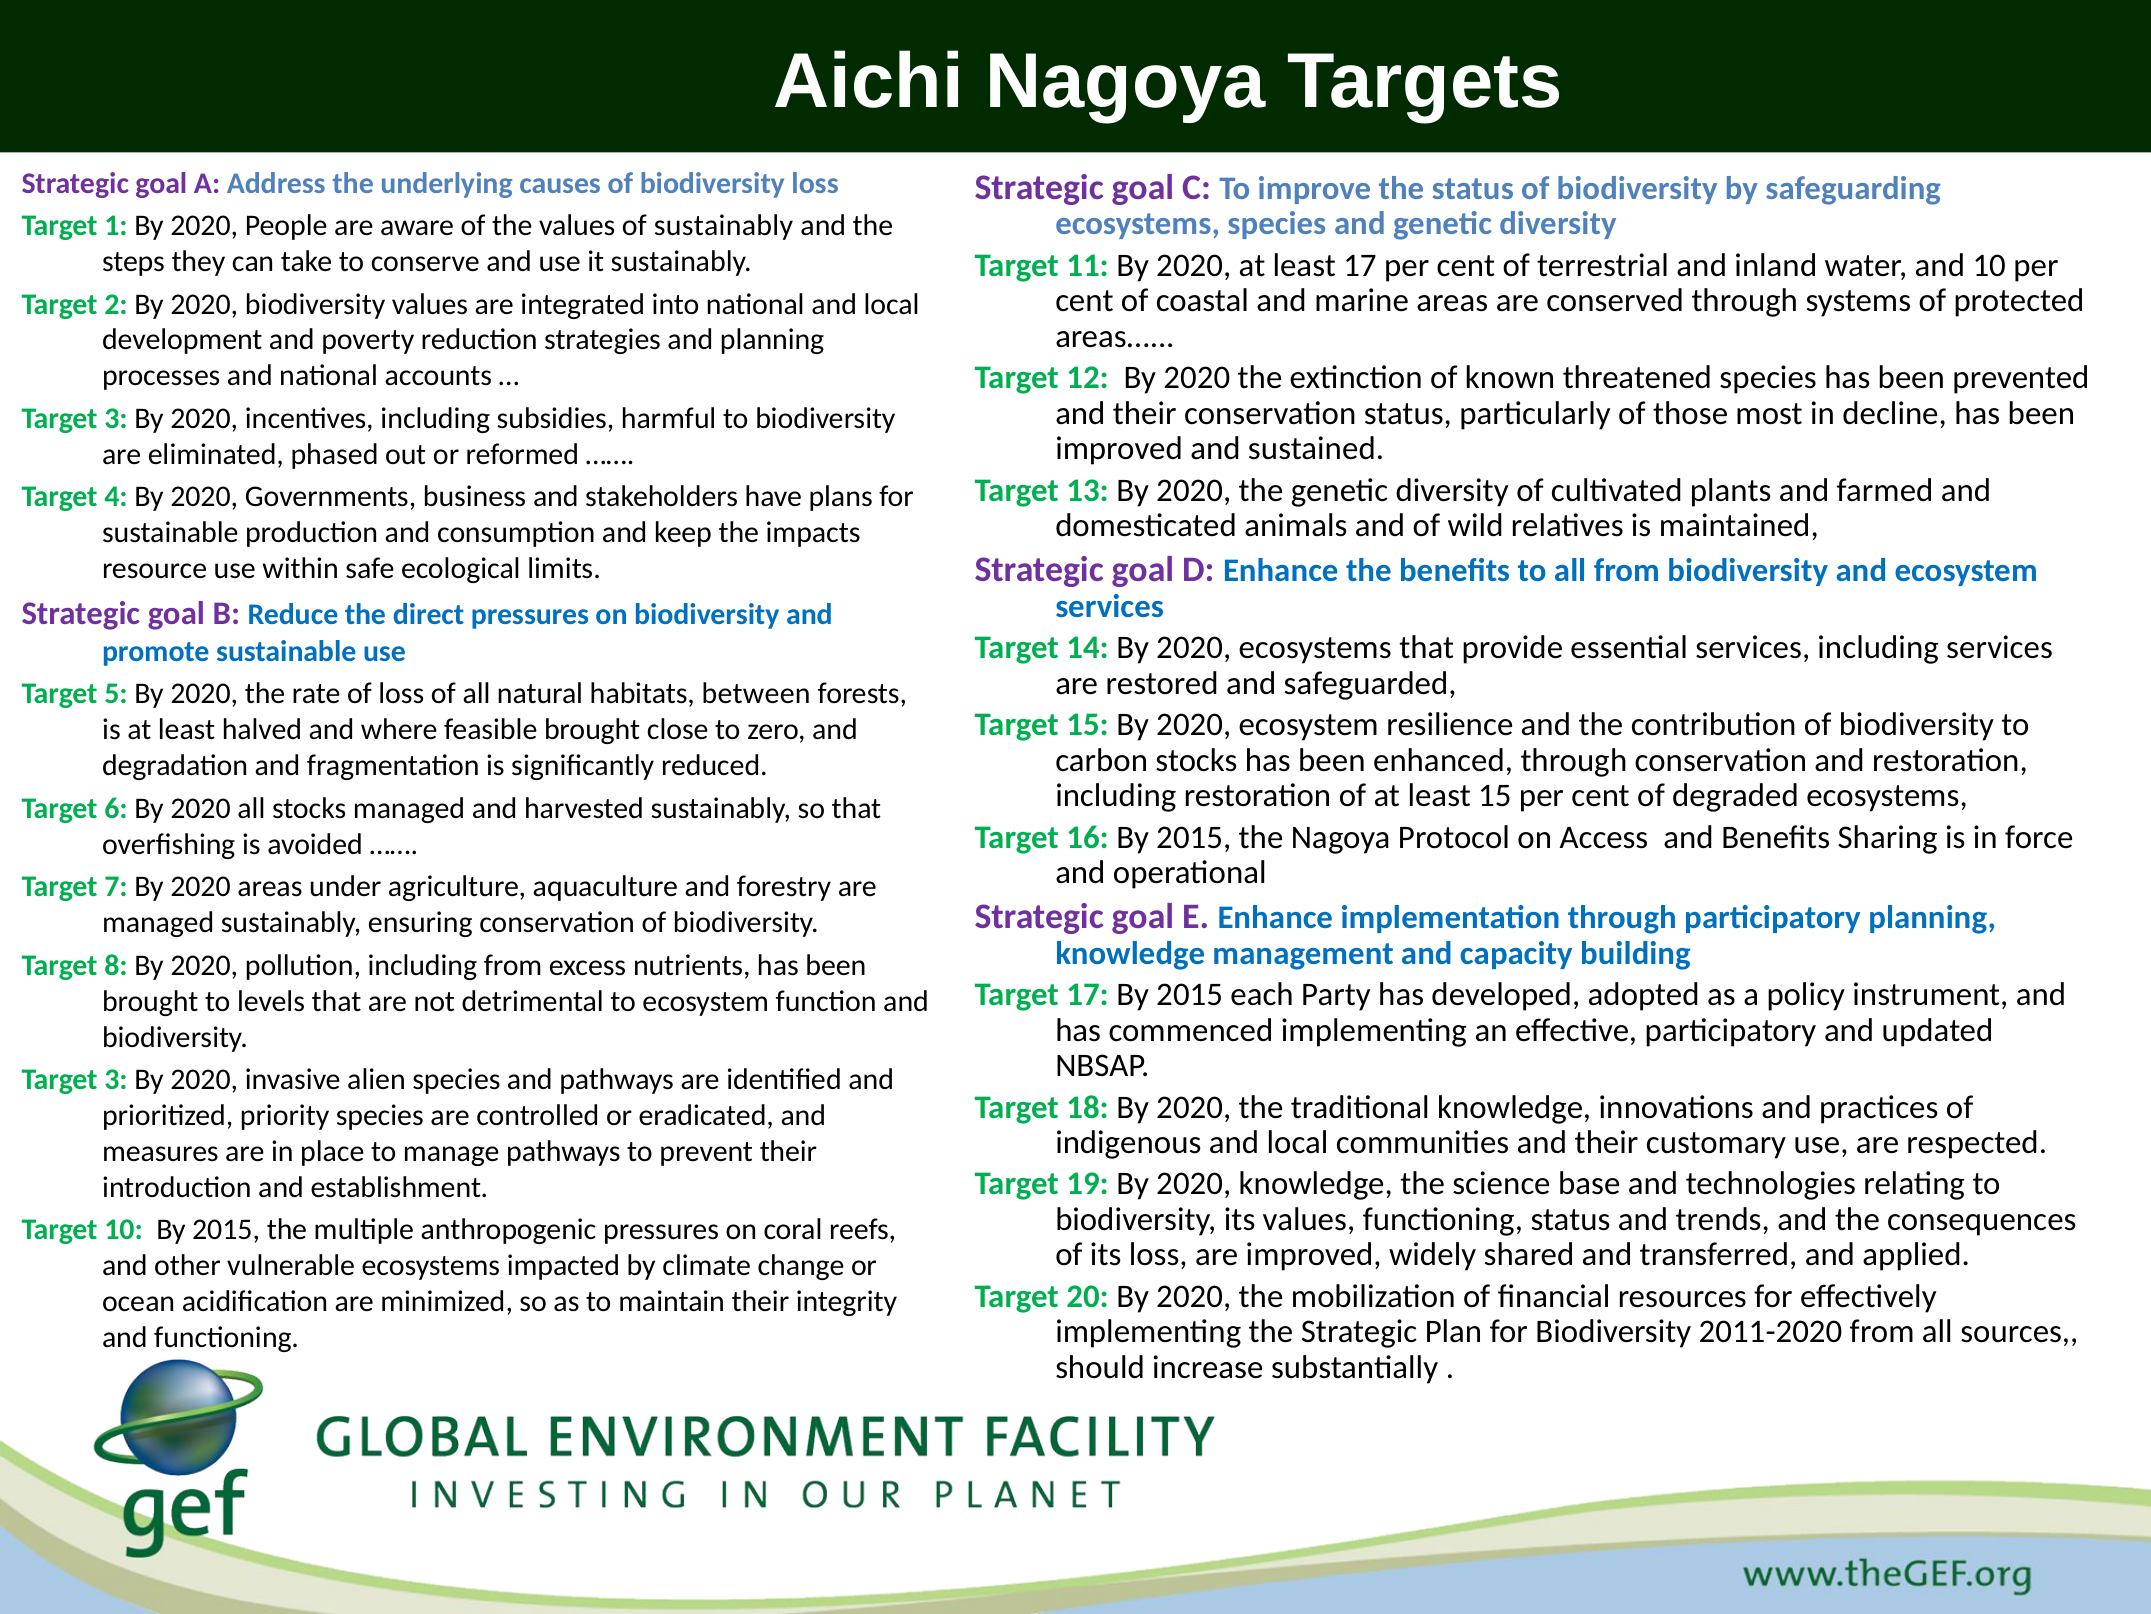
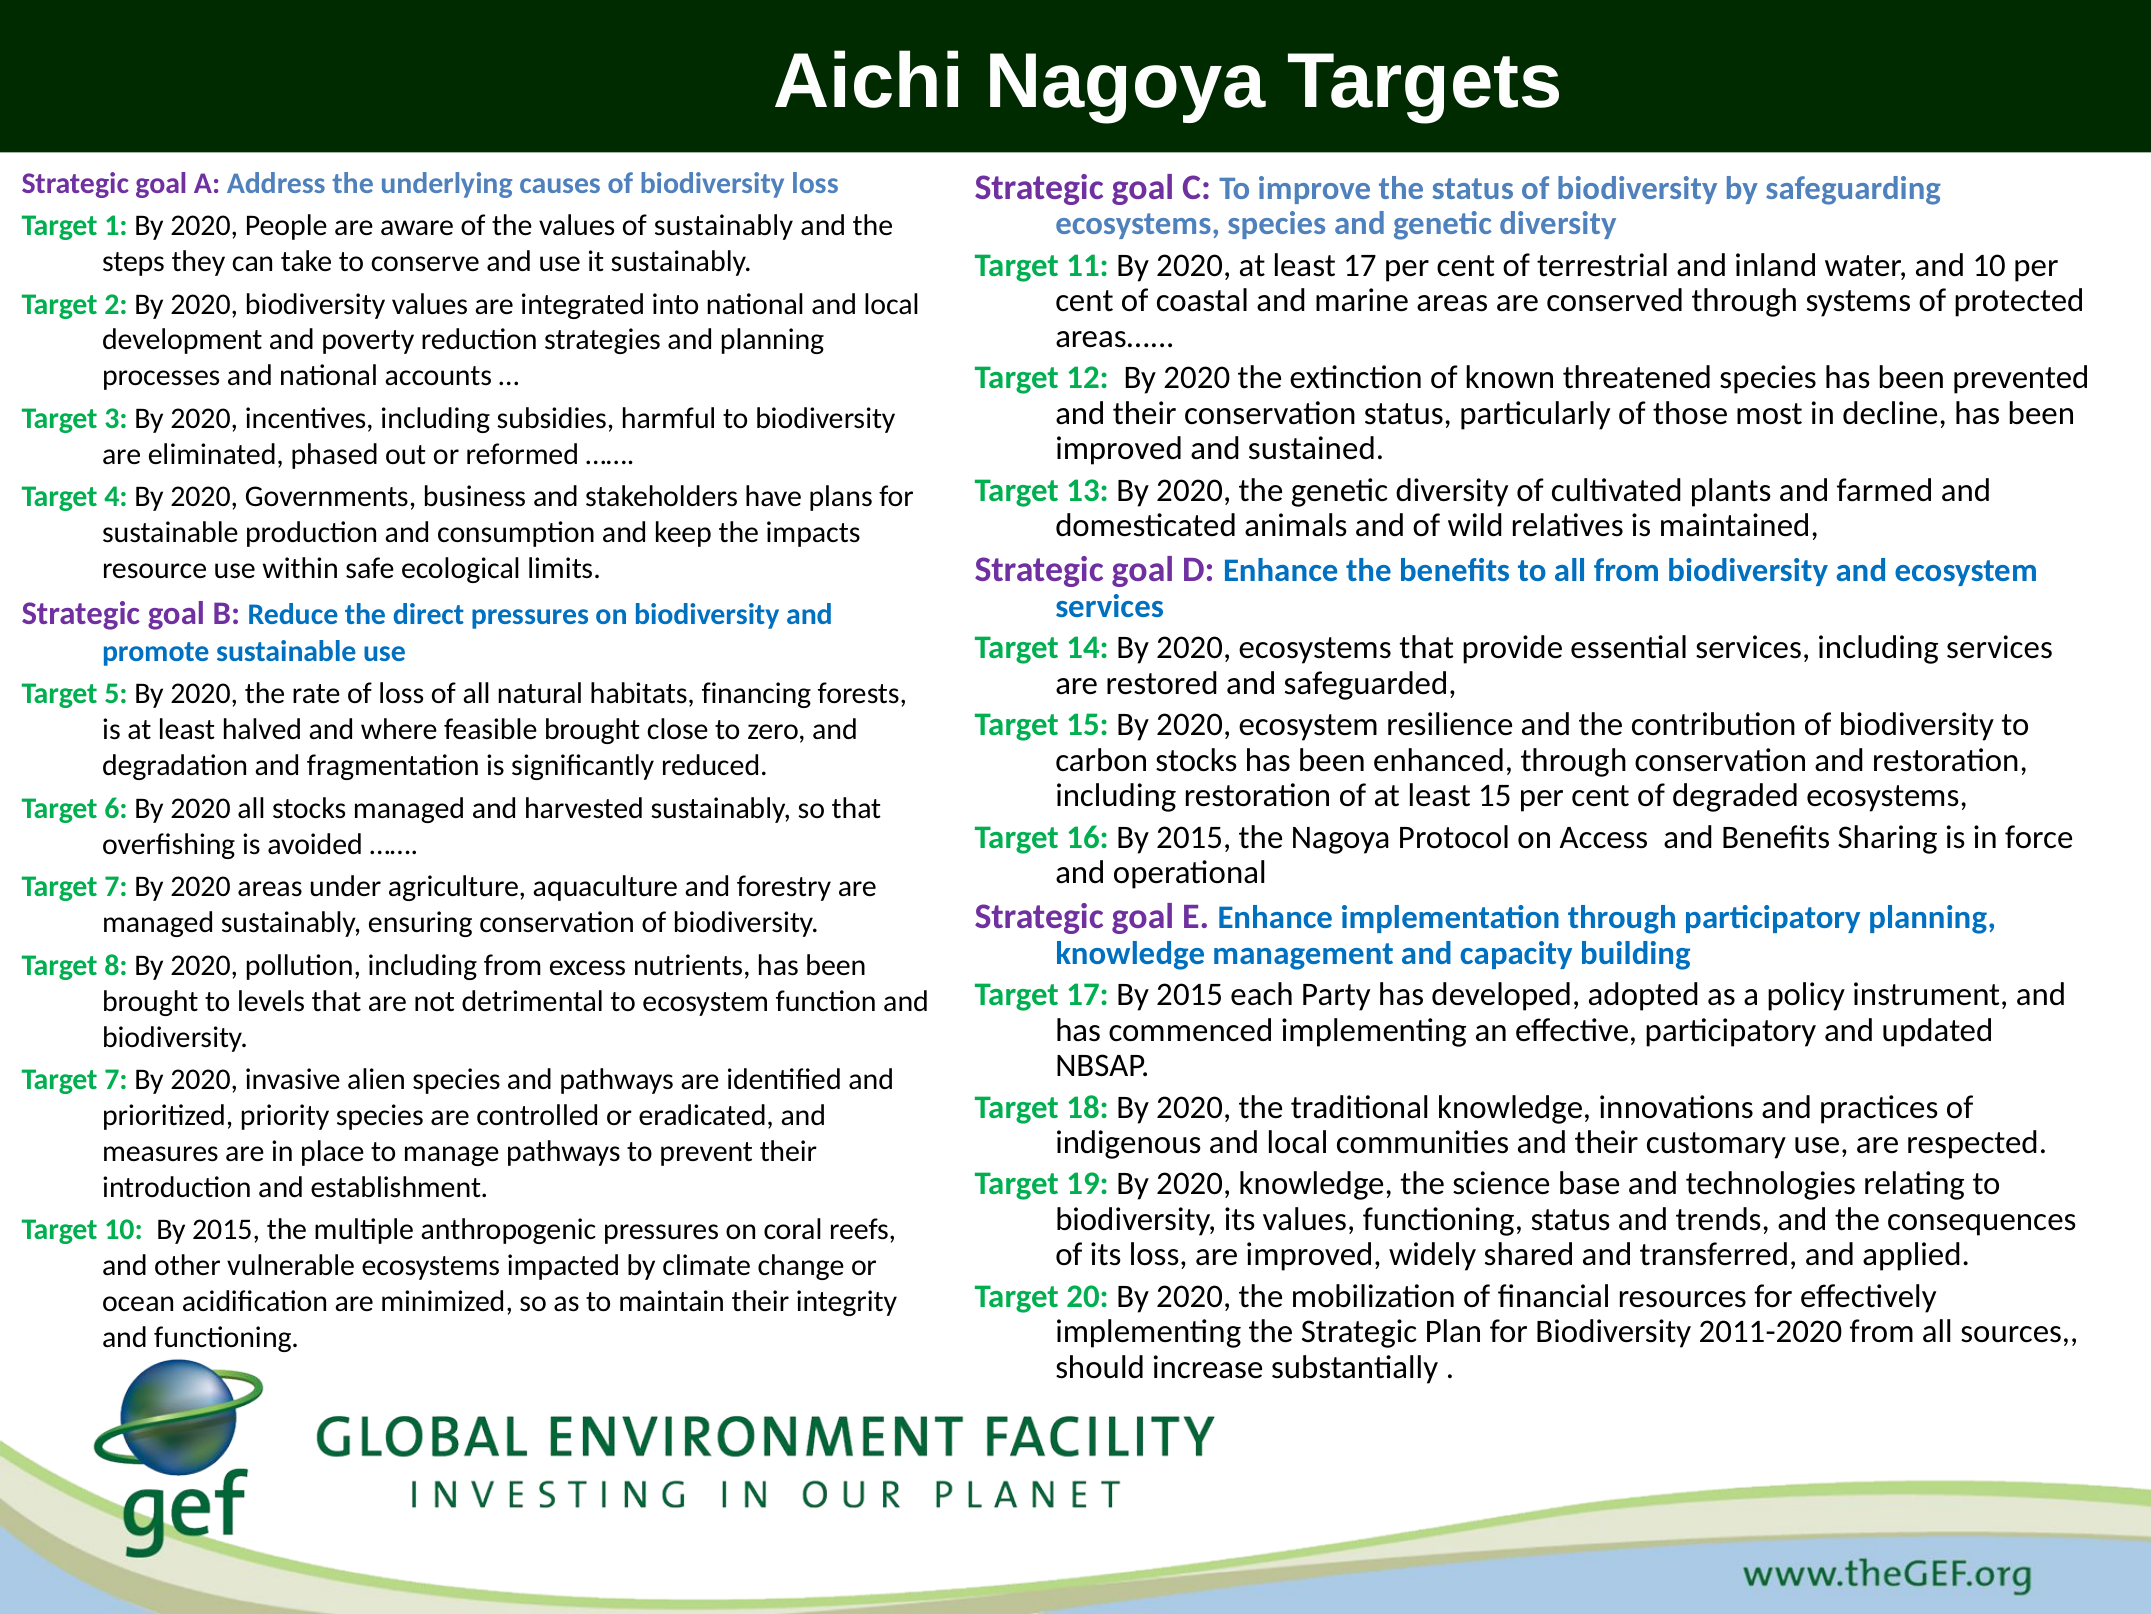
between: between -> financing
3 at (116, 1079): 3 -> 7
